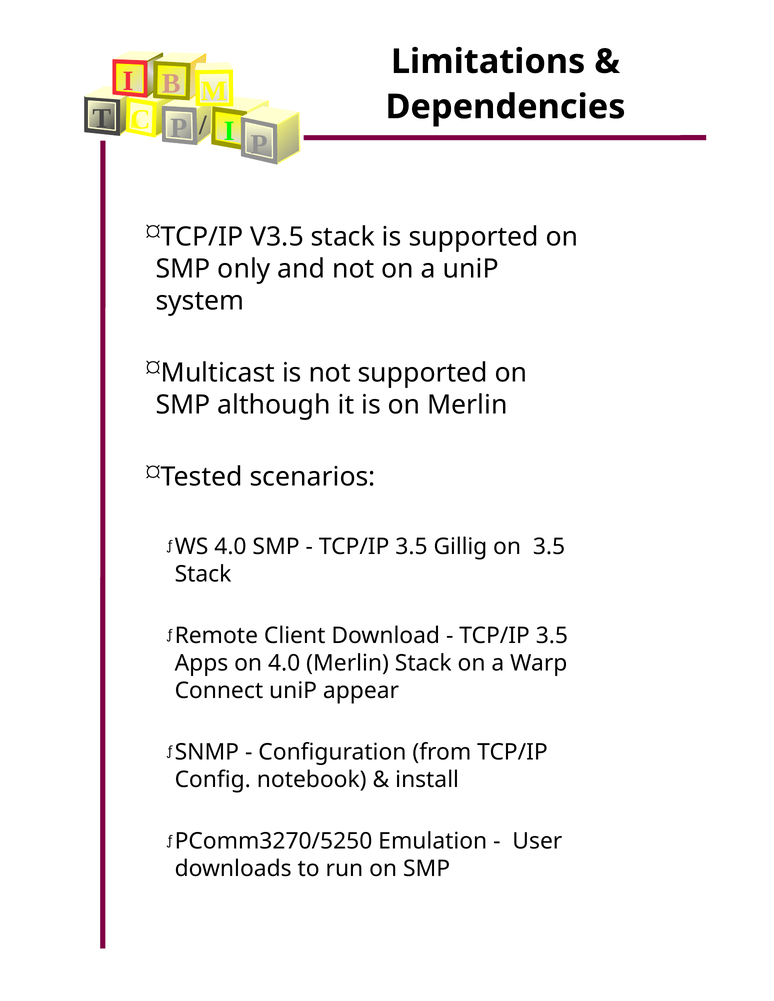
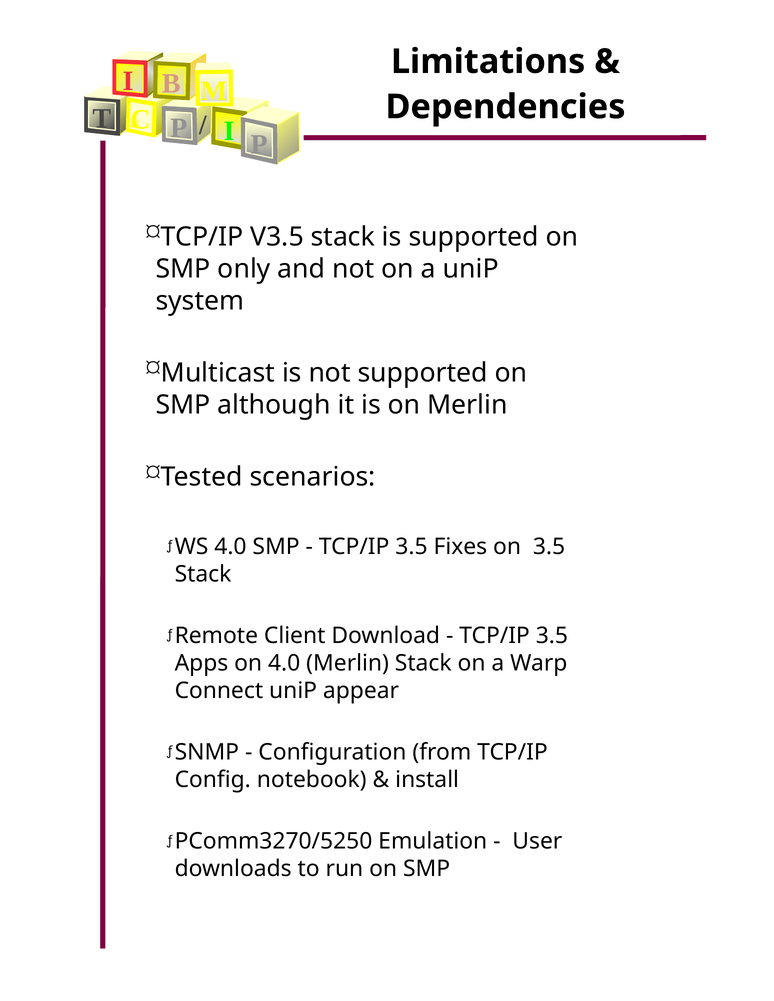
Gillig: Gillig -> Fixes
